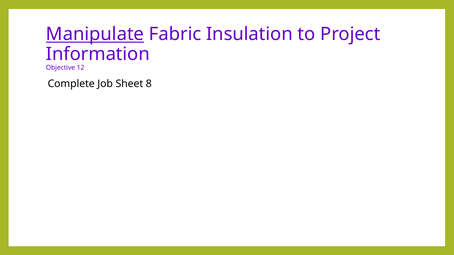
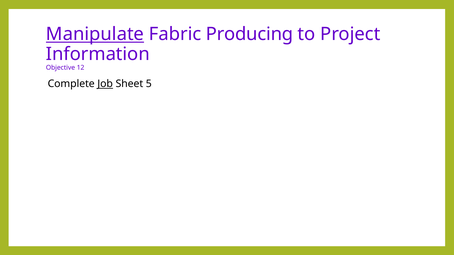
Insulation: Insulation -> Producing
Job underline: none -> present
8: 8 -> 5
